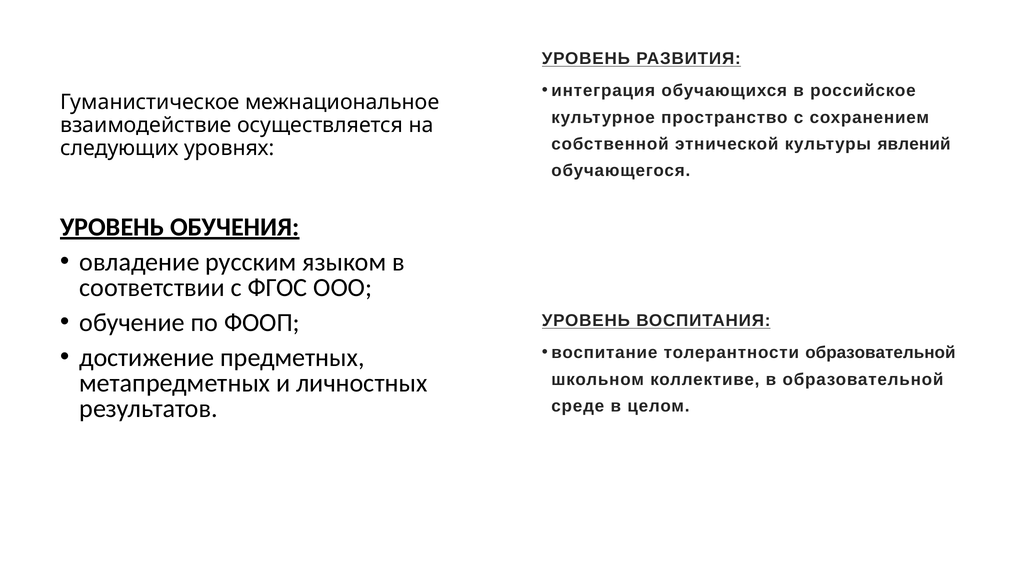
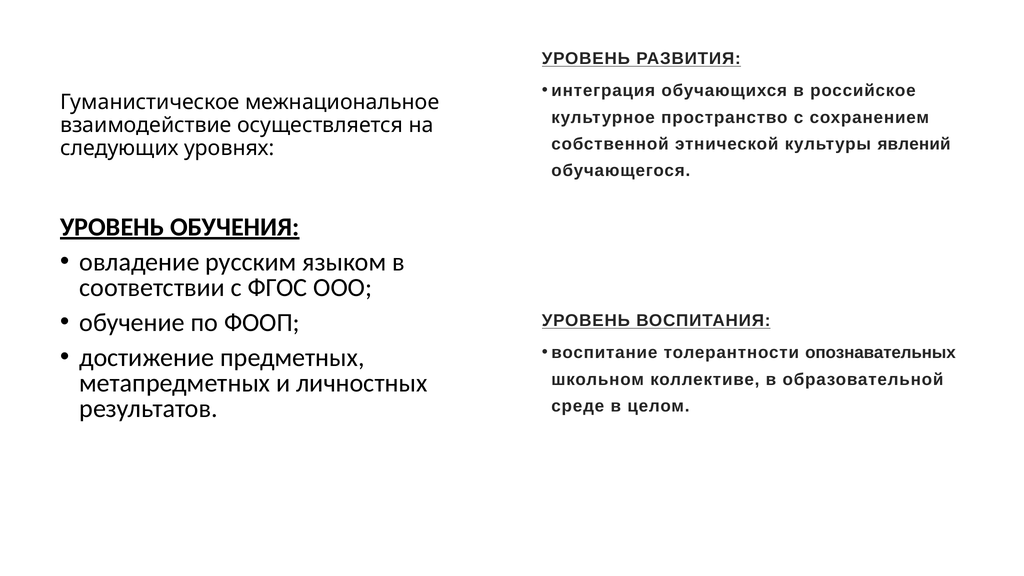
толерантности образовательной: образовательной -> опознавательных
